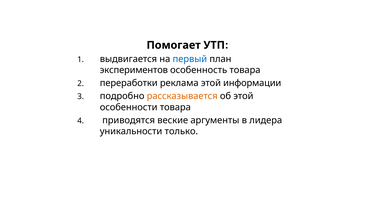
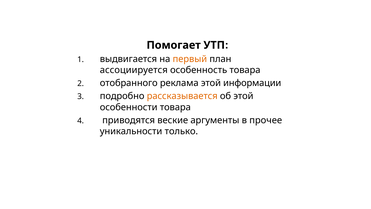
первый colour: blue -> orange
экспериментов: экспериментов -> ассоциируется
переработки: переработки -> отобранного
лидера: лидера -> прочее
